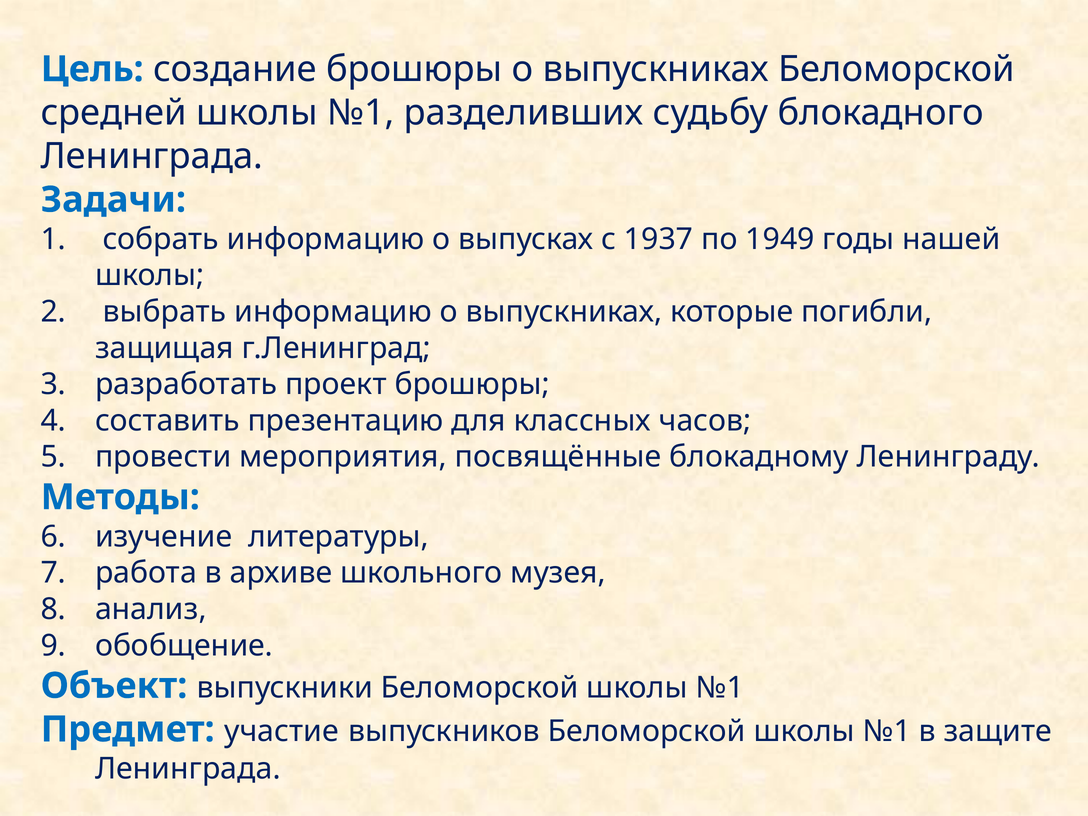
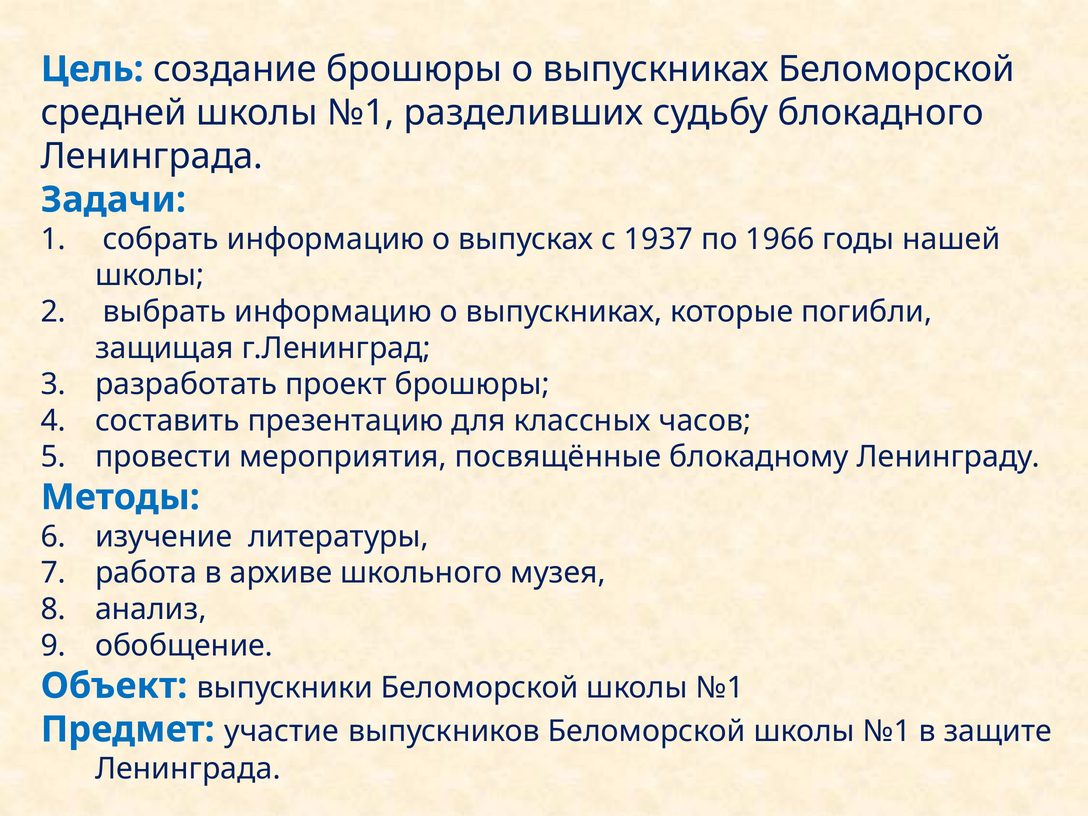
1949: 1949 -> 1966
